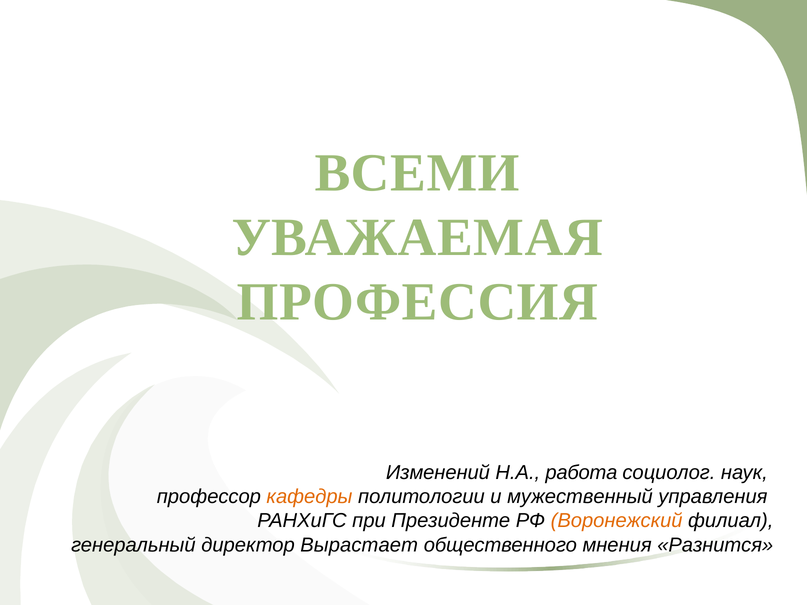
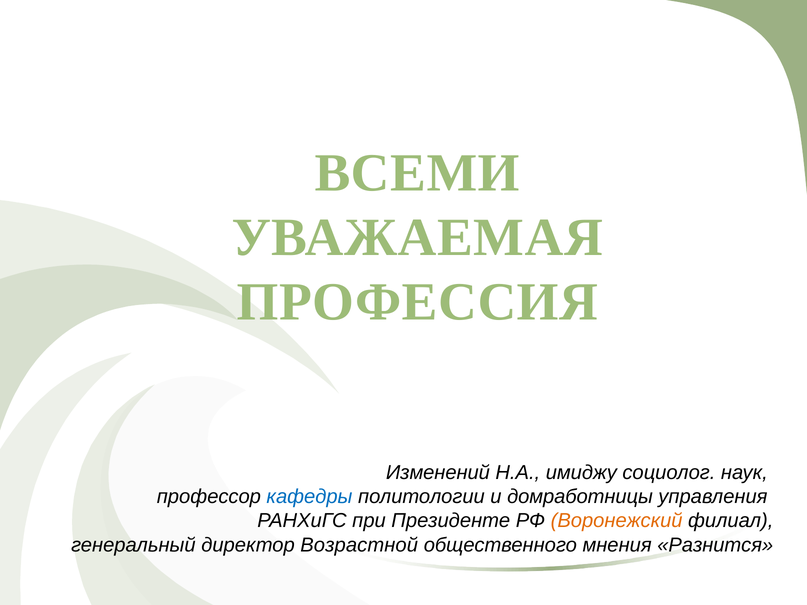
работа: работа -> имиджу
кафедры colour: orange -> blue
мужественный: мужественный -> домработницы
Вырастает: Вырастает -> Возрастной
